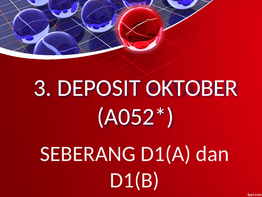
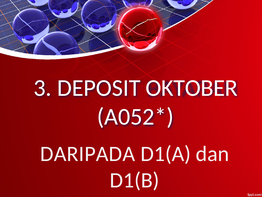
SEBERANG: SEBERANG -> DARIPADA
